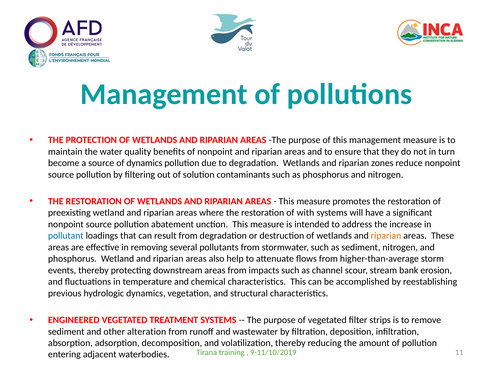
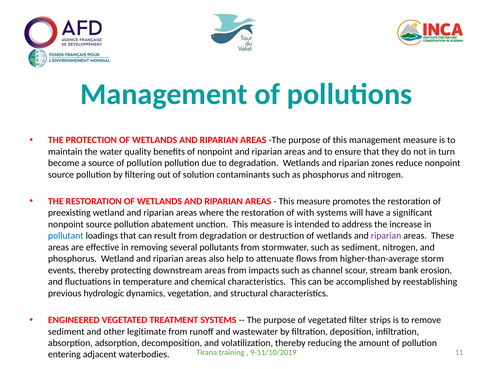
source of dynamics: dynamics -> pollution
riparian at (386, 236) colour: orange -> purple
alteration: alteration -> legitimate
